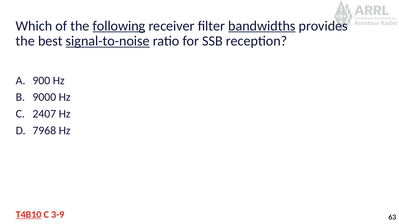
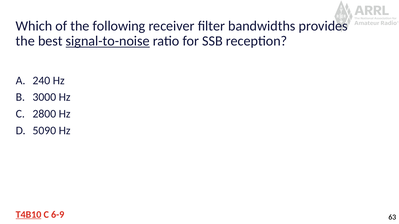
following underline: present -> none
bandwidths underline: present -> none
900: 900 -> 240
9000: 9000 -> 3000
2407: 2407 -> 2800
7968: 7968 -> 5090
3-9: 3-9 -> 6-9
